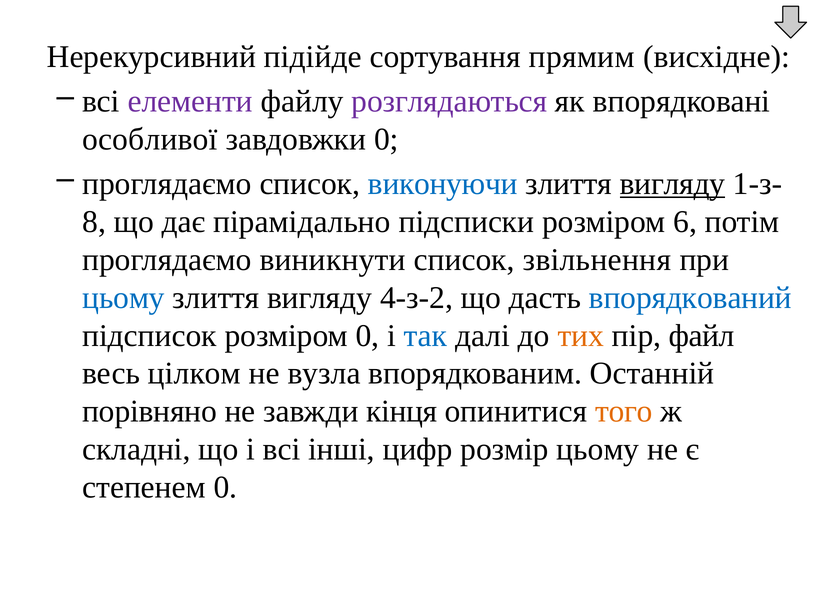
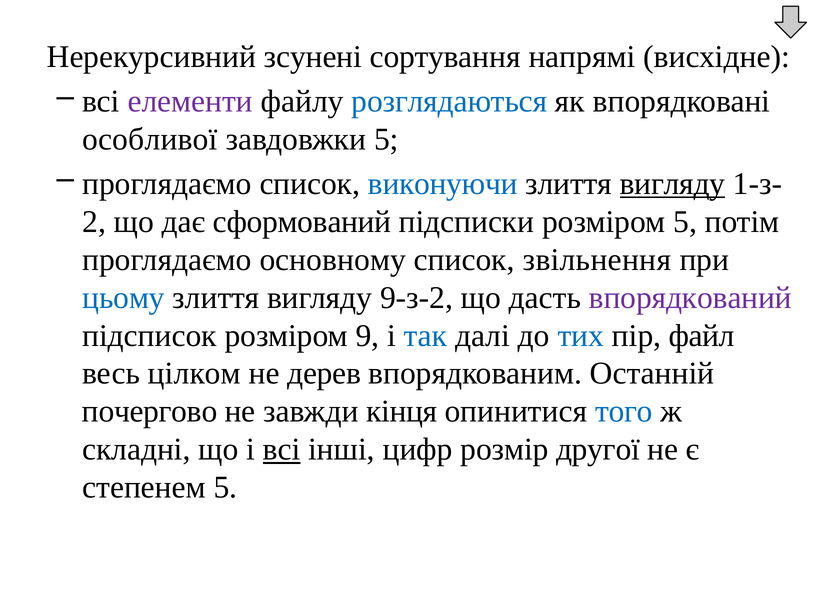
підійде: підійде -> зсунені
прямим: прямим -> напрямі
розглядаються colour: purple -> blue
завдовжки 0: 0 -> 5
8: 8 -> 2
пірамідально: пірамідально -> сформований
розміром 6: 6 -> 5
виникнути: виникнути -> основному
4-з-2: 4-з-2 -> 9-з-2
впорядкований colour: blue -> purple
розміром 0: 0 -> 9
тих colour: orange -> blue
вузла: вузла -> дерев
порівняно: порівняно -> почергово
того colour: orange -> blue
всі at (282, 449) underline: none -> present
розмір цьому: цьому -> другої
степенем 0: 0 -> 5
